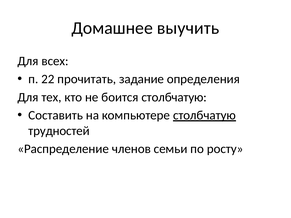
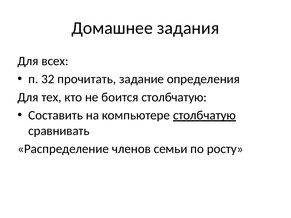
выучить: выучить -> задания
22: 22 -> 32
трудностей: трудностей -> сравнивать
